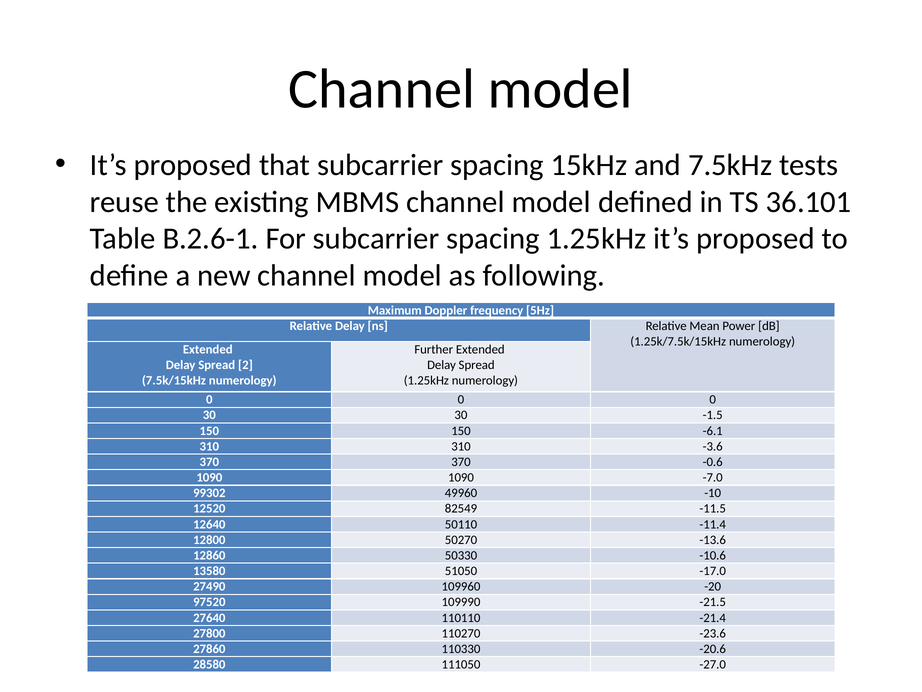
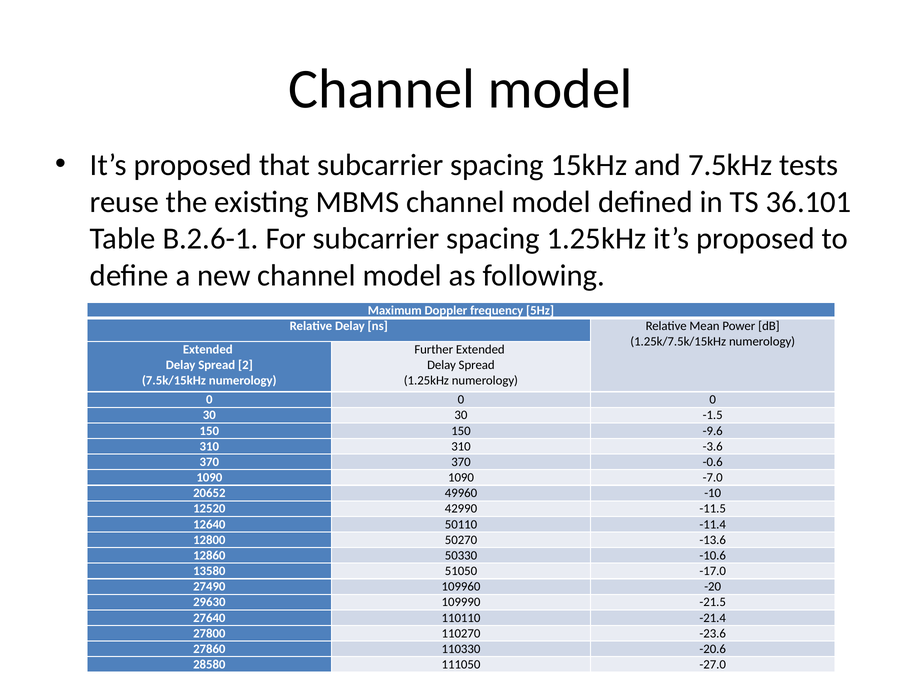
-6.1: -6.1 -> -9.6
99302: 99302 -> 20652
82549: 82549 -> 42990
97520: 97520 -> 29630
